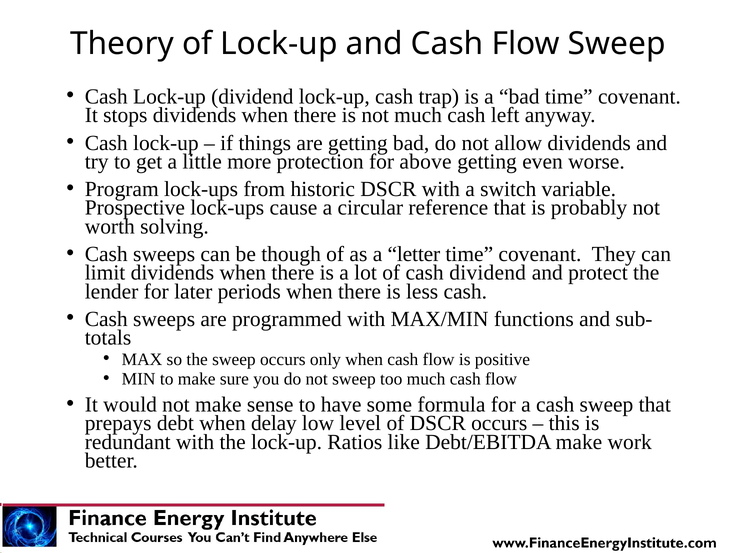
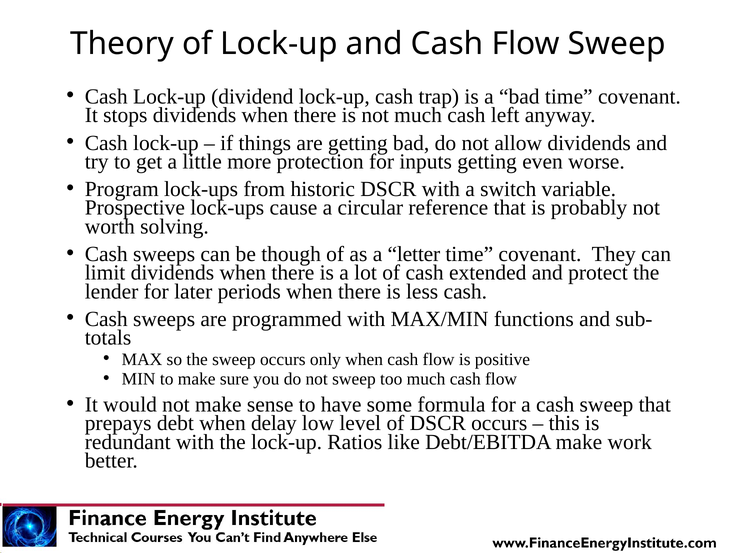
above: above -> inputs
cash dividend: dividend -> extended
